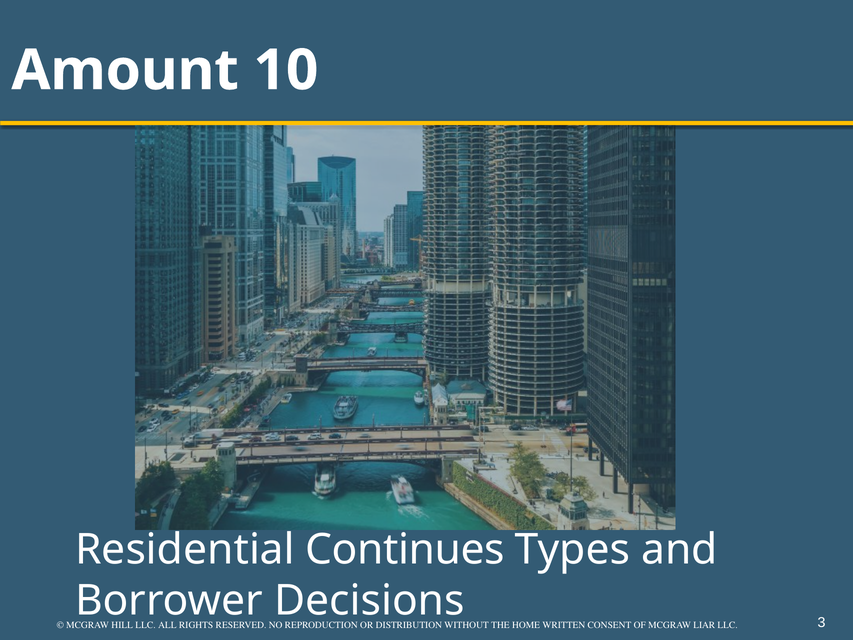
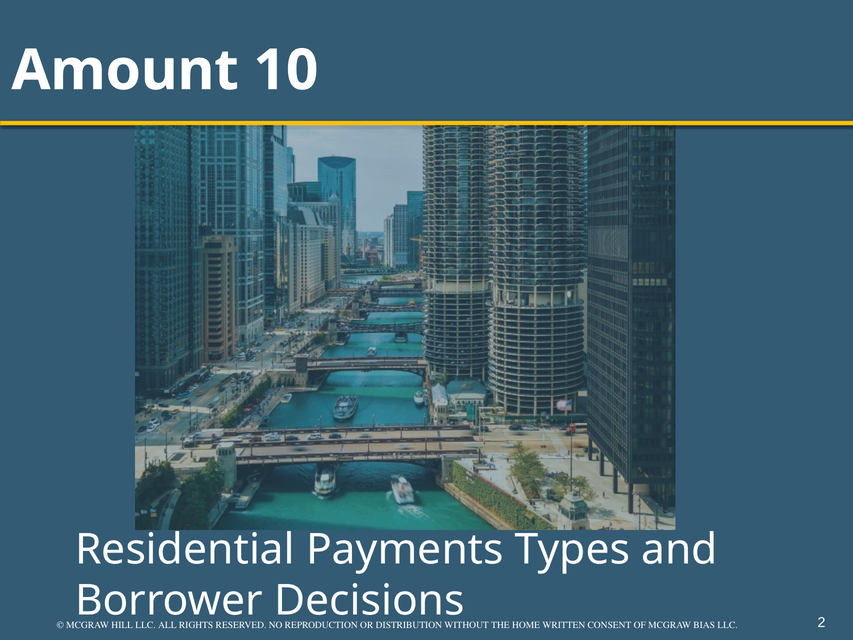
Continues: Continues -> Payments
LIAR: LIAR -> BIAS
3: 3 -> 2
